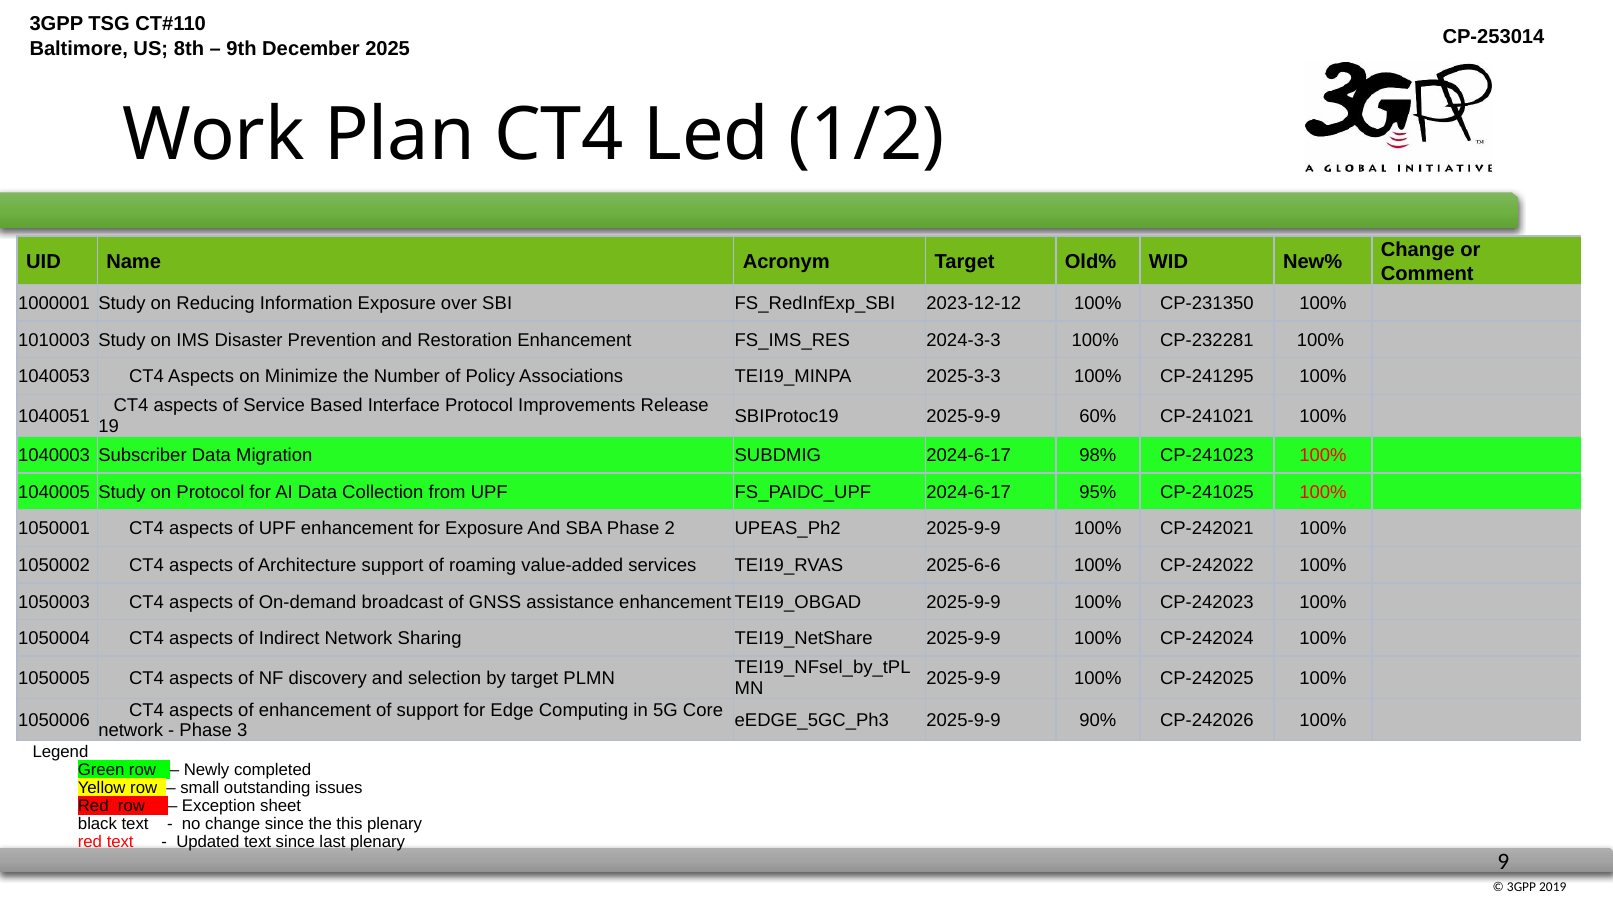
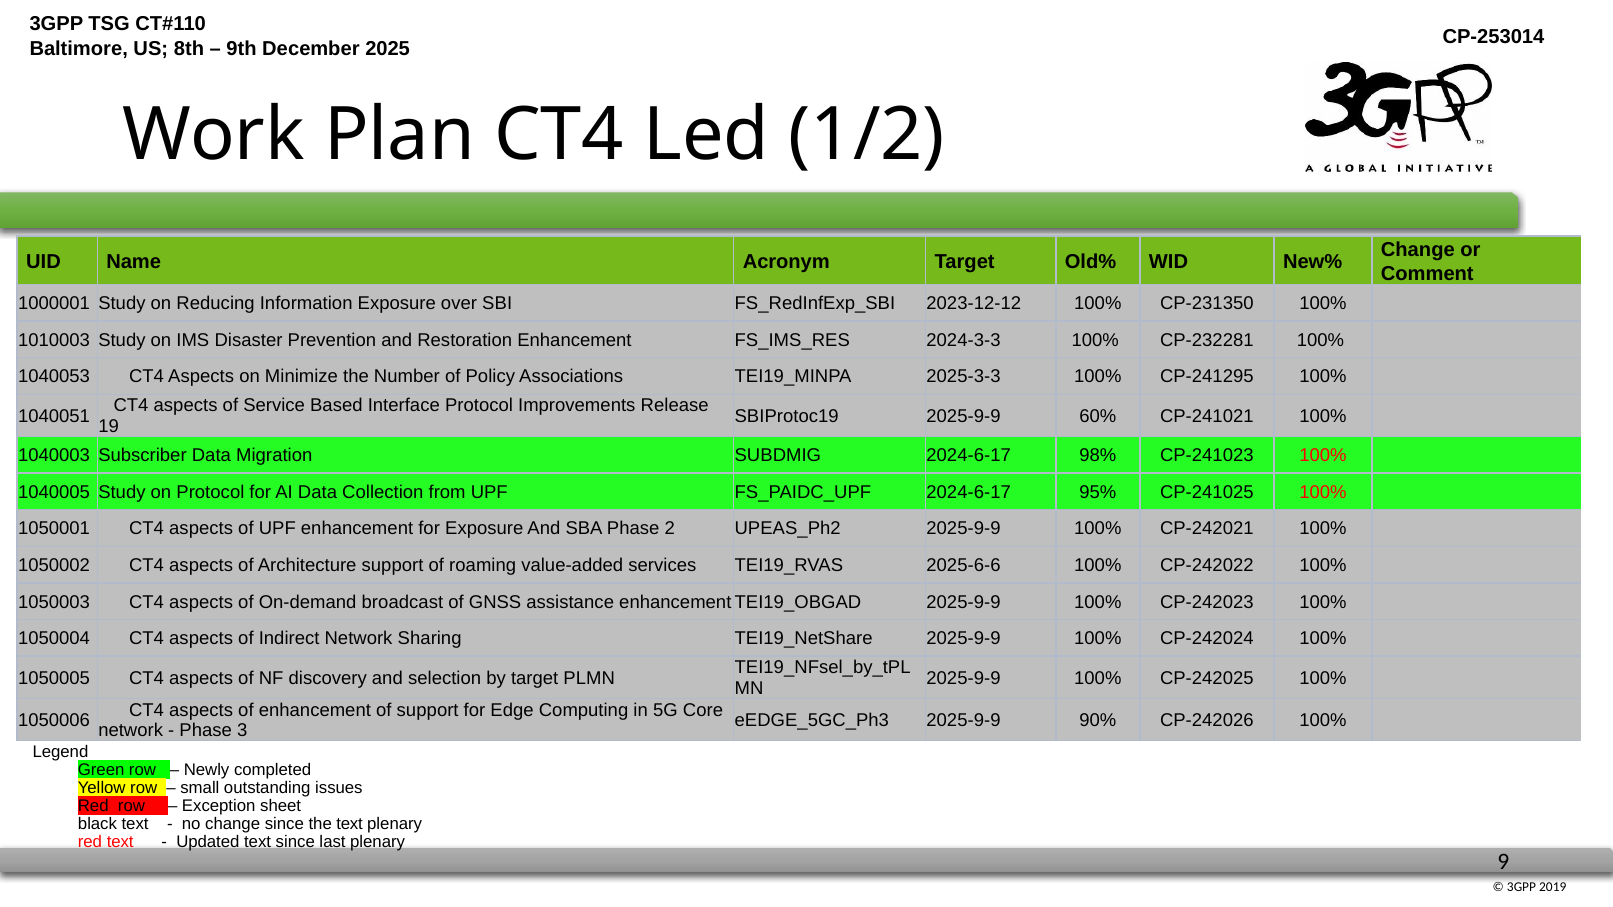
the this: this -> text
